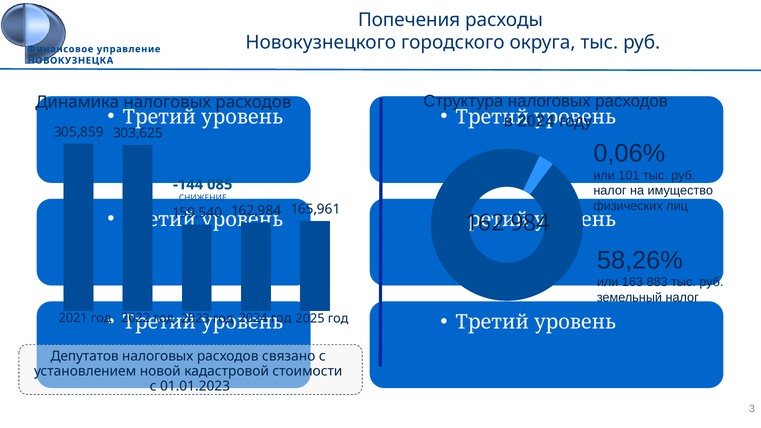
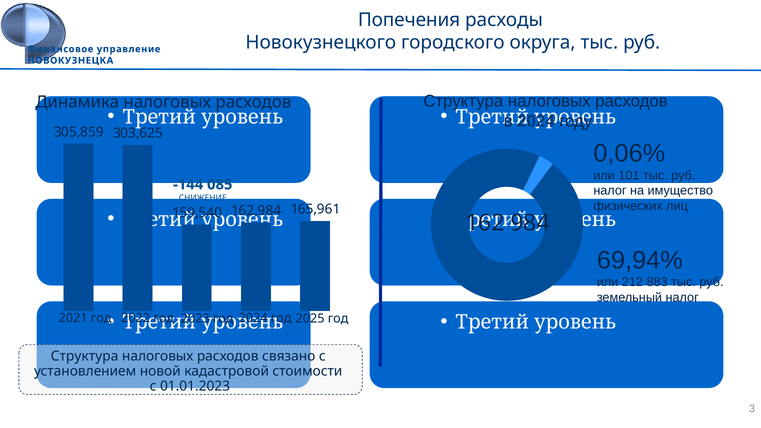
58,26%: 58,26% -> 69,94%
163: 163 -> 212
Депутатов at (85, 356): Депутатов -> Структура
